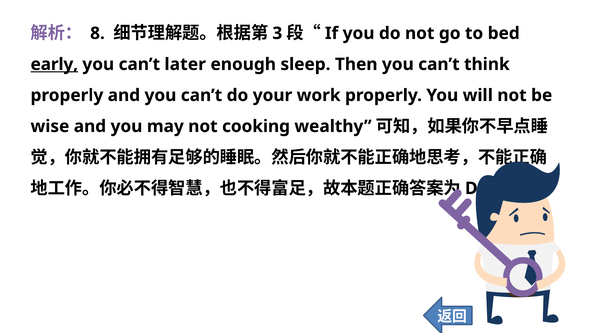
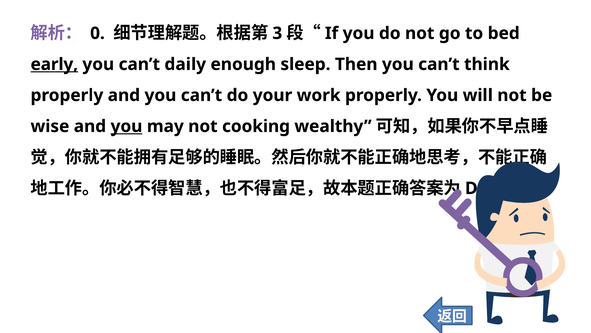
8: 8 -> 0
later: later -> daily
you at (126, 126) underline: none -> present
